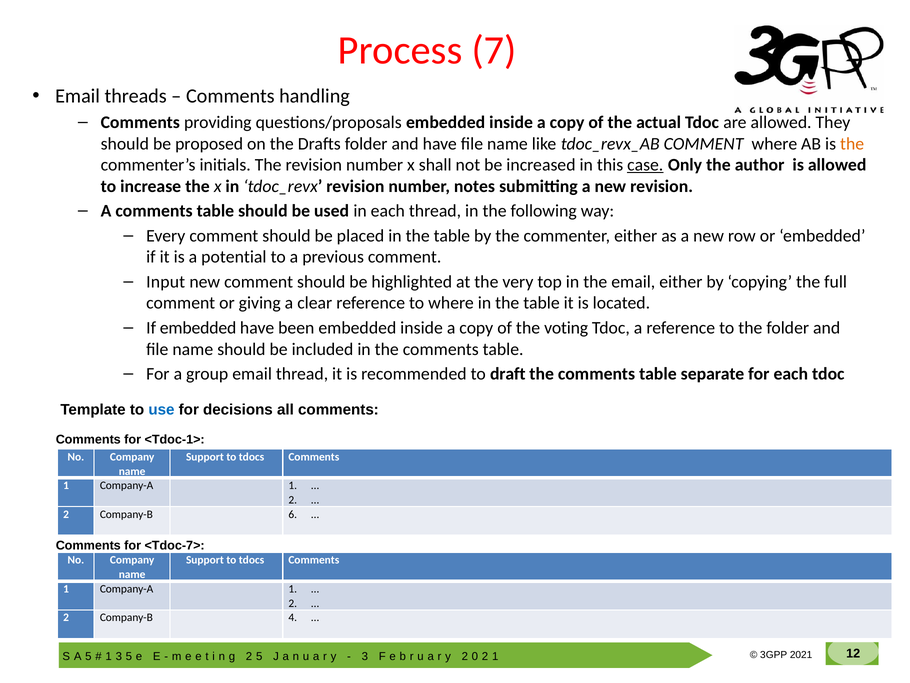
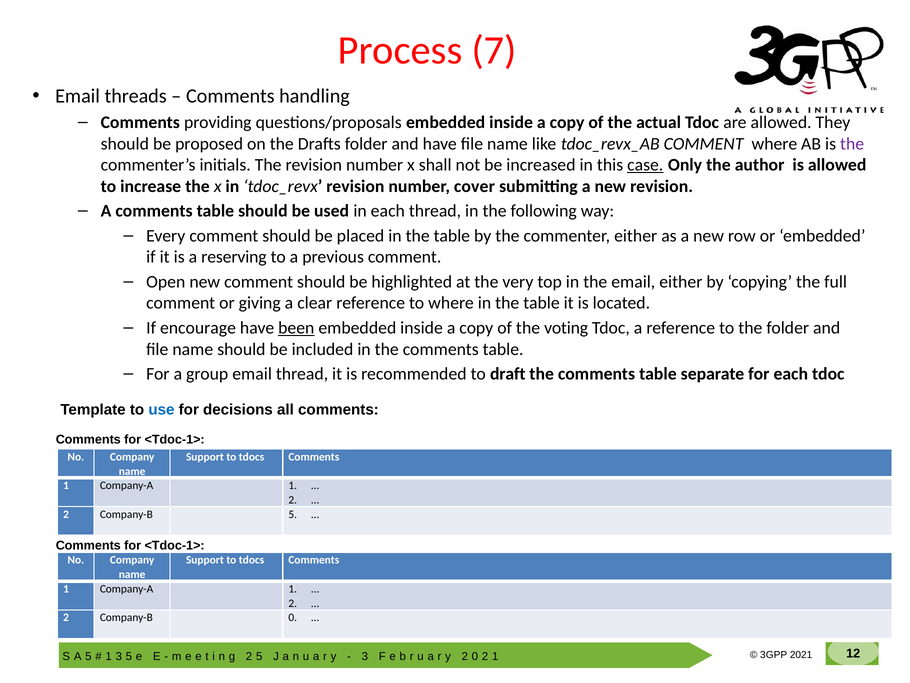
the at (852, 144) colour: orange -> purple
notes: notes -> cover
potential: potential -> reserving
Input: Input -> Open
If embedded: embedded -> encourage
been underline: none -> present
Company-B 6: 6 -> 5
<Tdoc-7> at (175, 545): <Tdoc-7> -> <Tdoc-1>
Company-B 4: 4 -> 0
